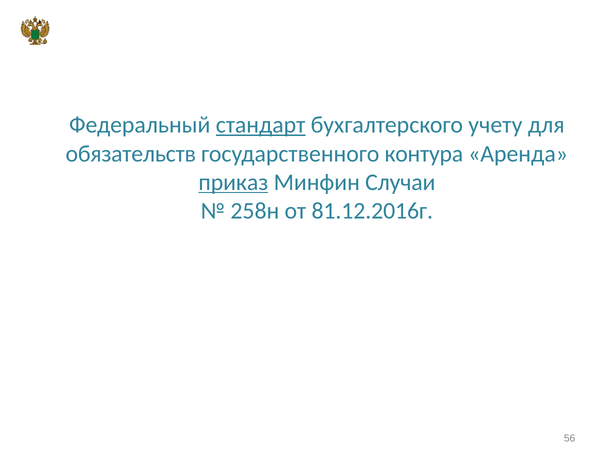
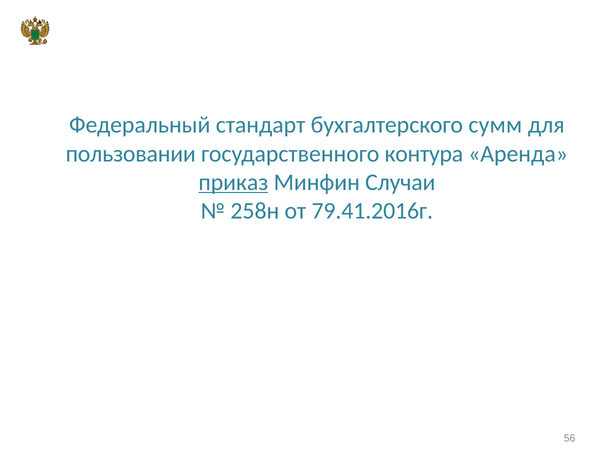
стандарт underline: present -> none
учету: учету -> сумм
обязательств: обязательств -> пользовании
81.12.2016г: 81.12.2016г -> 79.41.2016г
